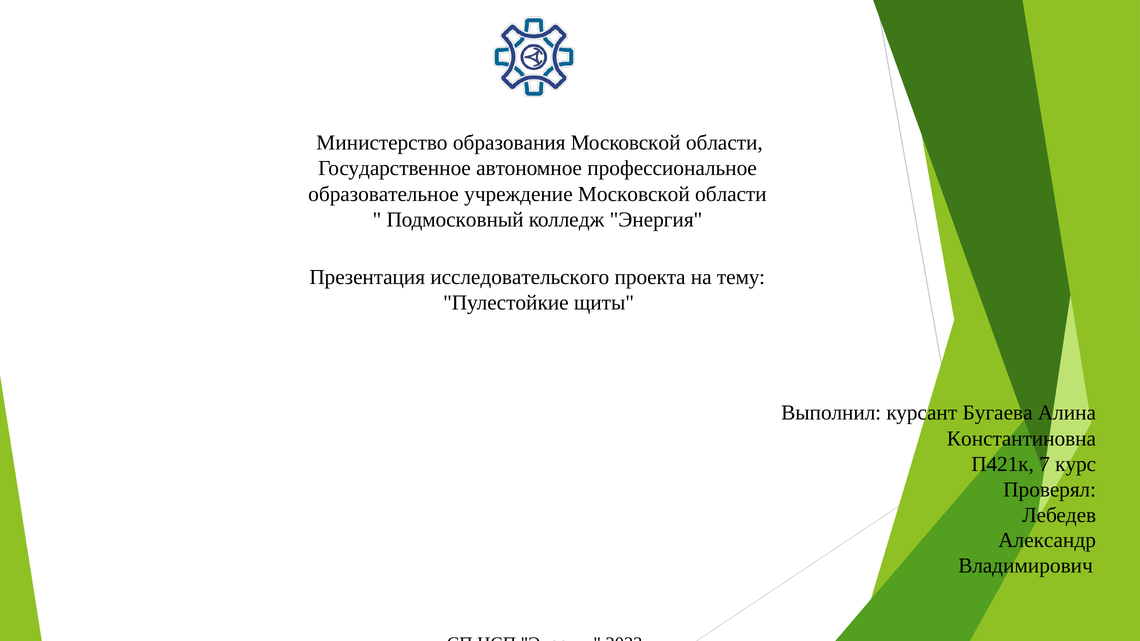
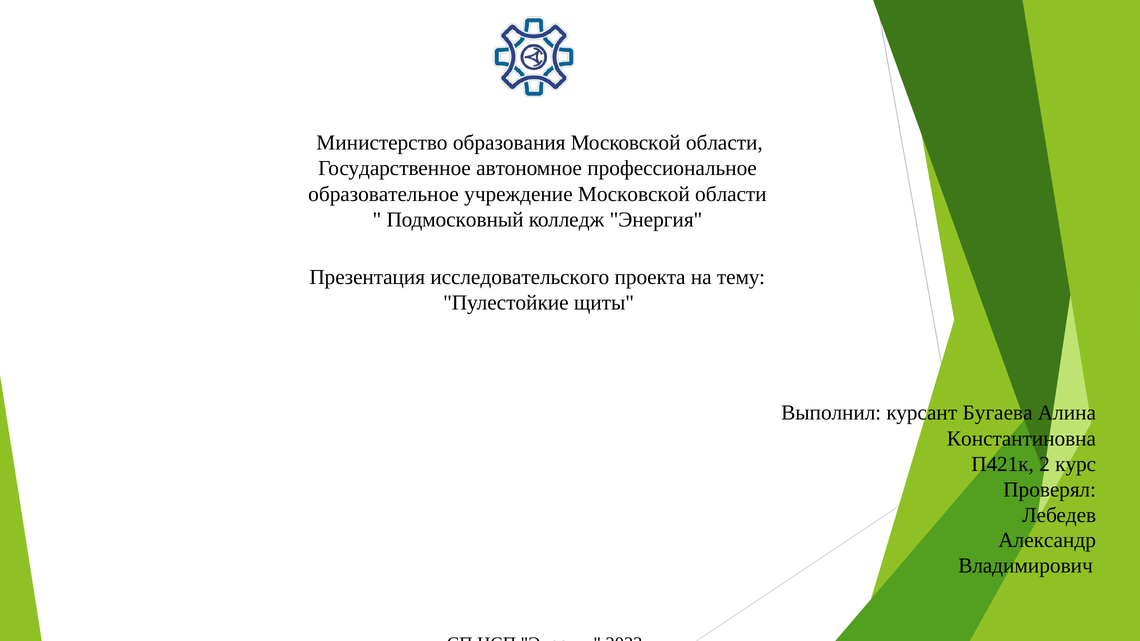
7: 7 -> 2
